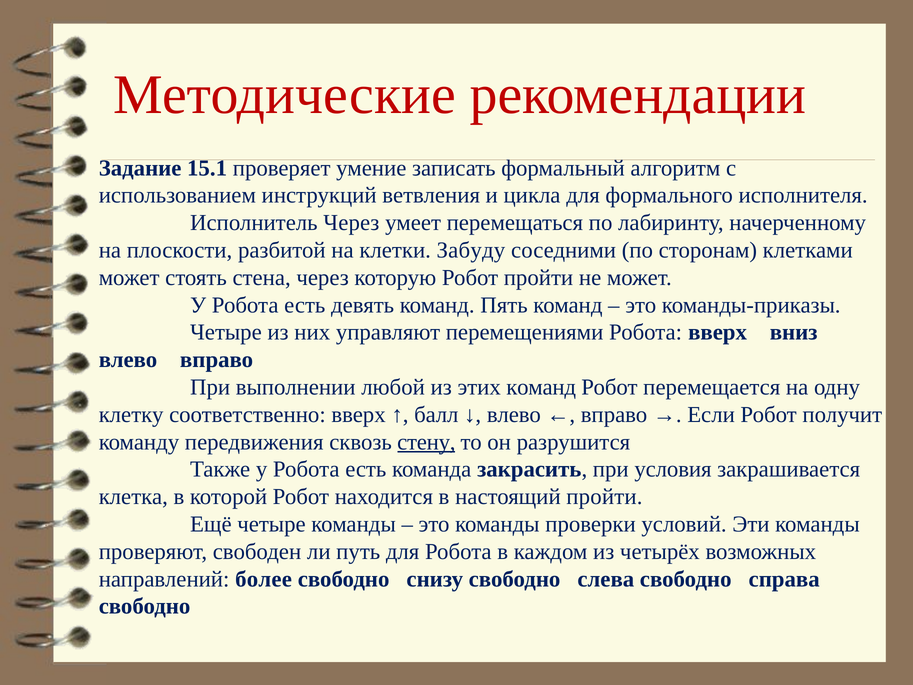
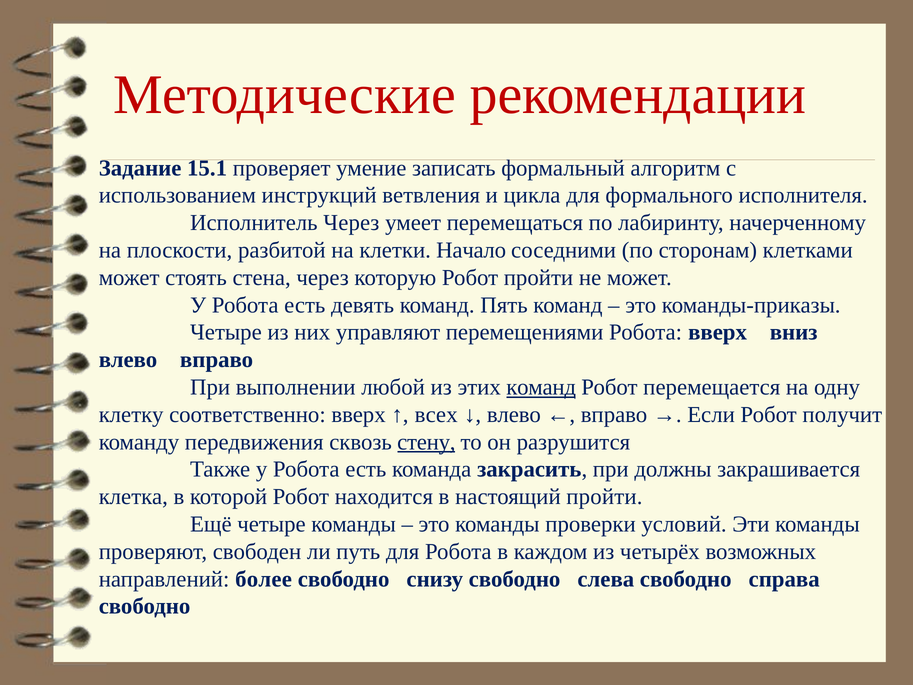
Забуду: Забуду -> Начало
команд at (541, 387) underline: none -> present
балл: балл -> всех
условия: условия -> должны
